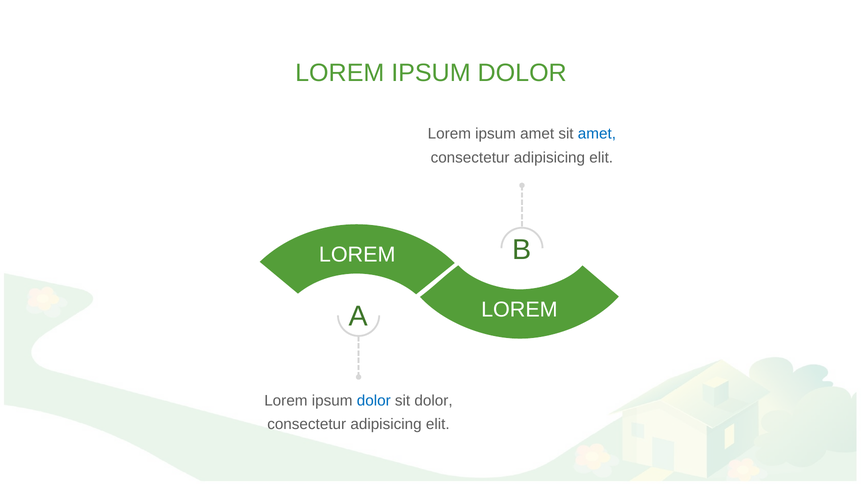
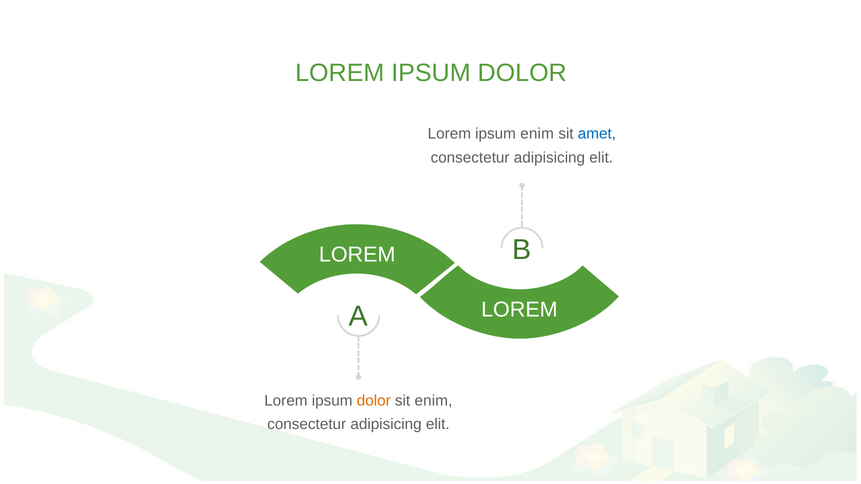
ipsum amet: amet -> enim
dolor at (374, 401) colour: blue -> orange
sit dolor: dolor -> enim
